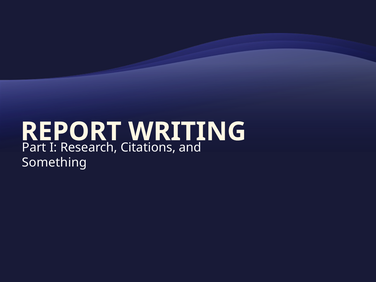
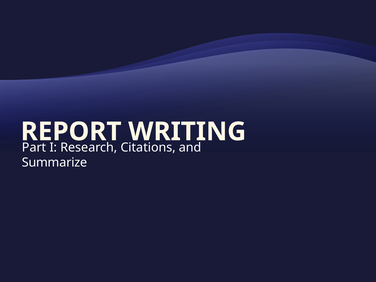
Something: Something -> Summarize
